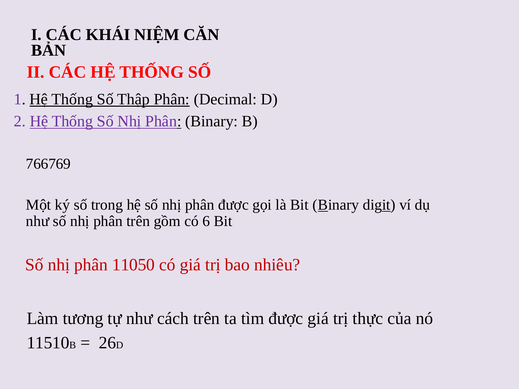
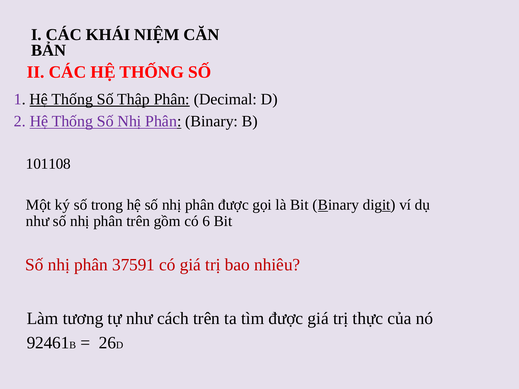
766769: 766769 -> 101108
11050: 11050 -> 37591
11510: 11510 -> 92461
